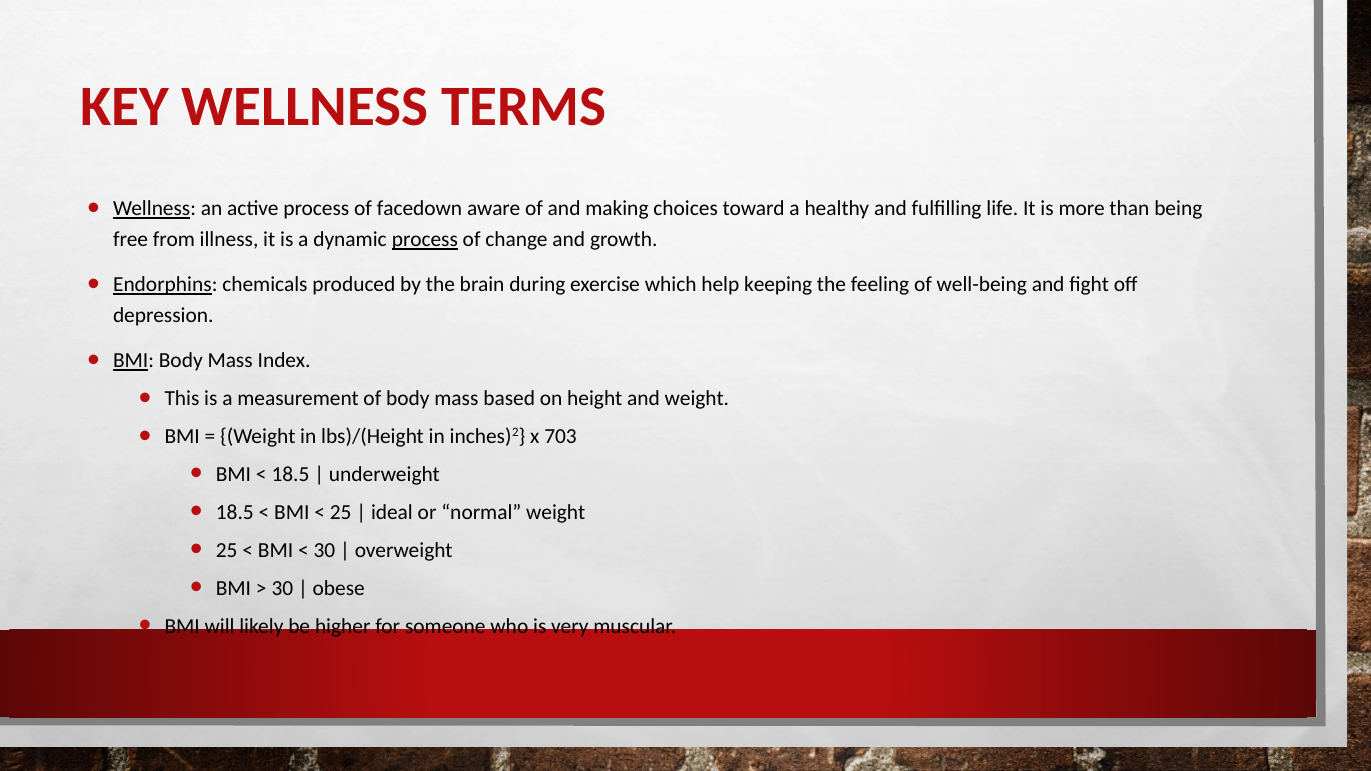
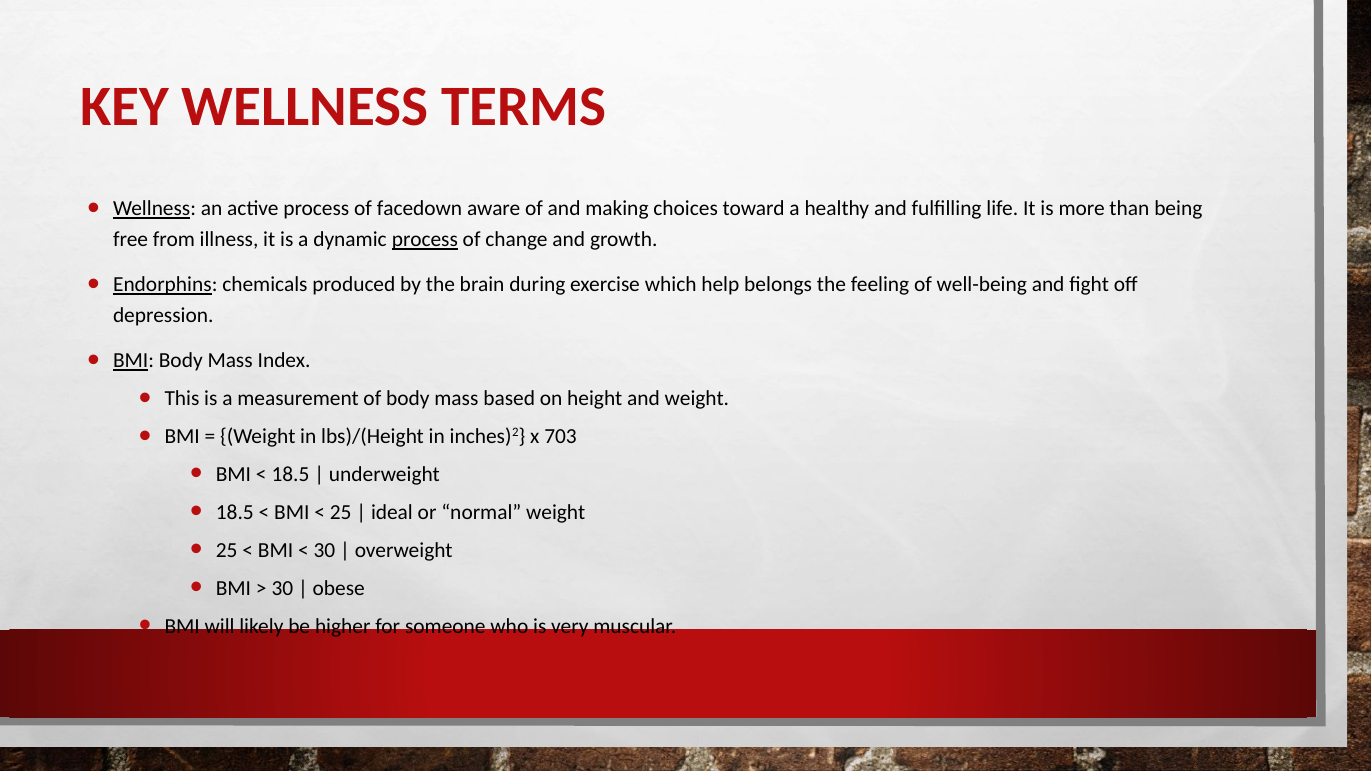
keeping: keeping -> belongs
